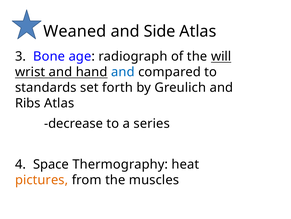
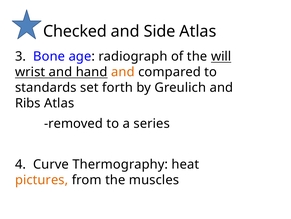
Weaned: Weaned -> Checked
and at (123, 72) colour: blue -> orange
decrease: decrease -> removed
Space: Space -> Curve
